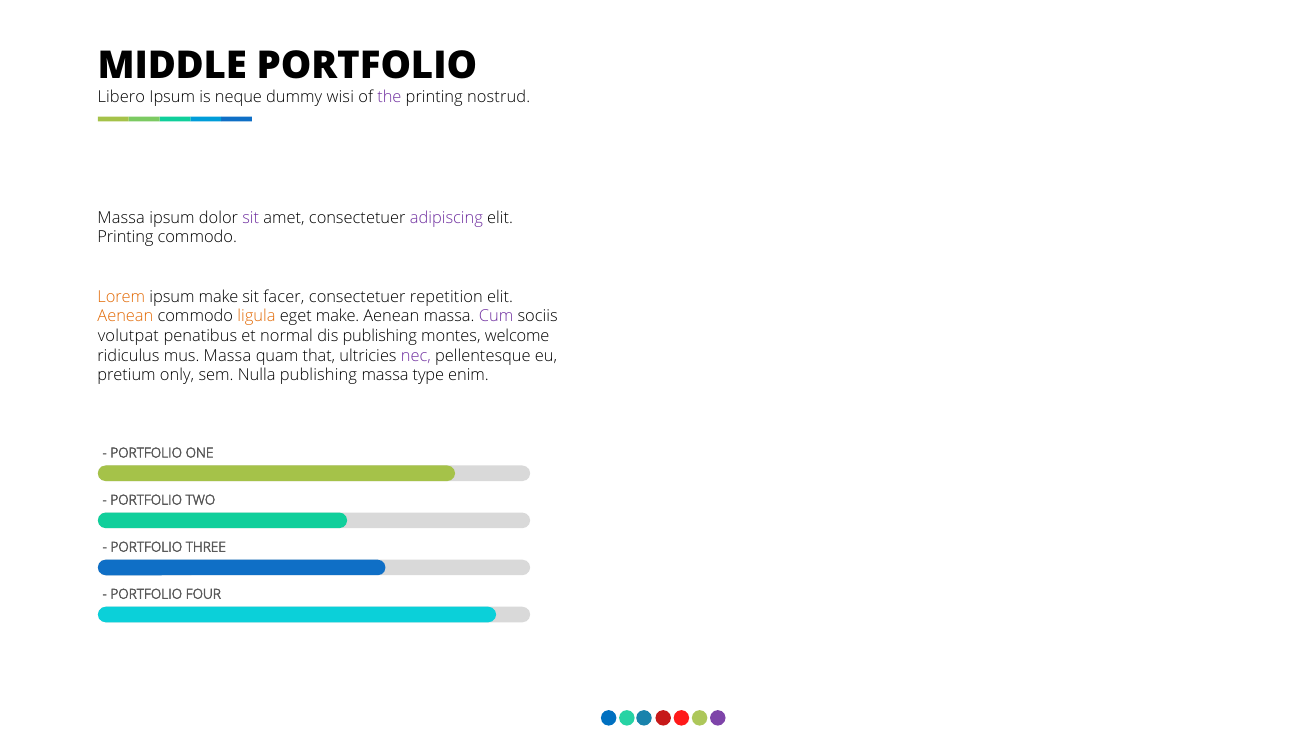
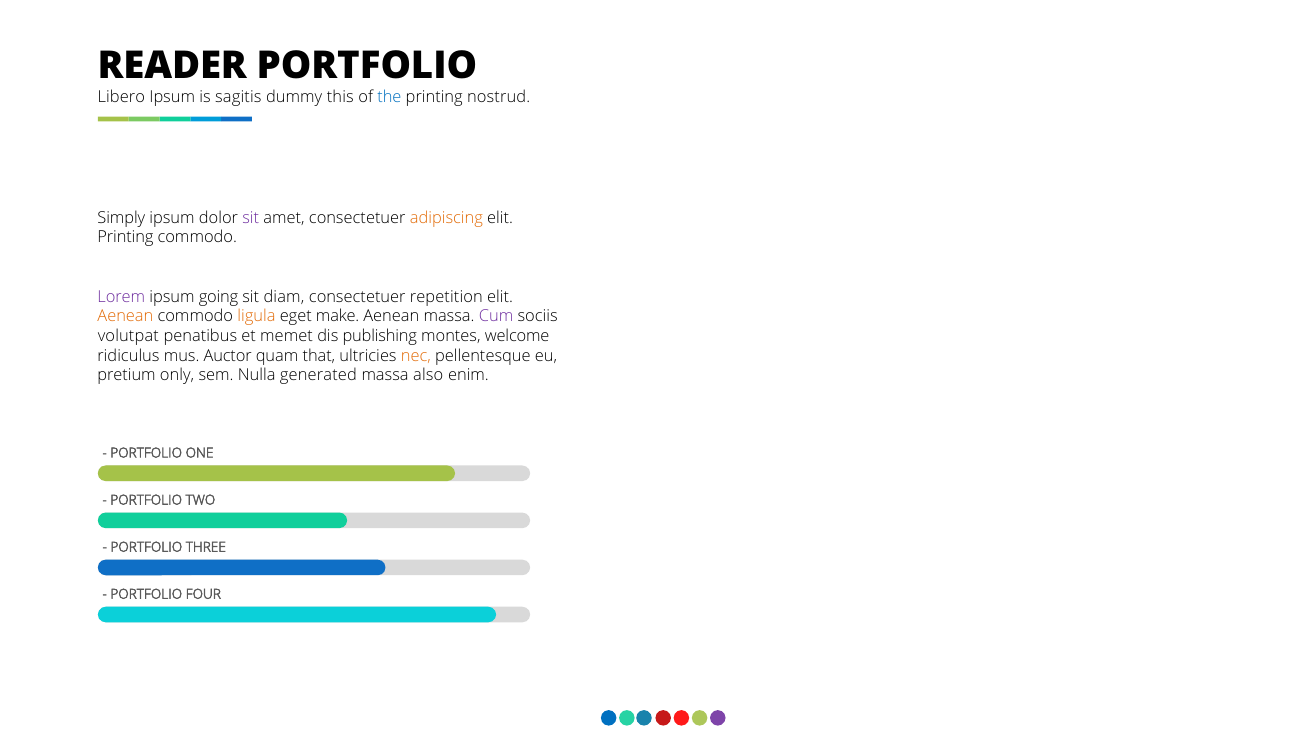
MIDDLE: MIDDLE -> READER
neque: neque -> sagitis
wisi: wisi -> this
the colour: purple -> blue
Massa at (121, 218): Massa -> Simply
adipiscing colour: purple -> orange
Lorem colour: orange -> purple
ipsum make: make -> going
facer: facer -> diam
normal: normal -> memet
mus Massa: Massa -> Auctor
nec colour: purple -> orange
Nulla publishing: publishing -> generated
type: type -> also
